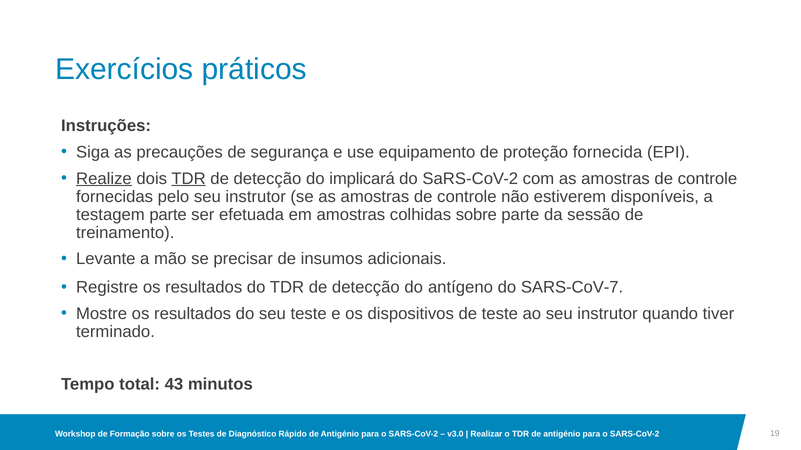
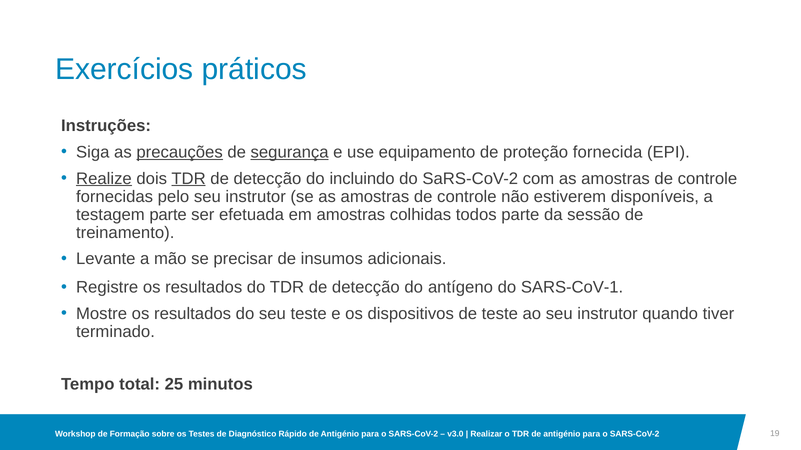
precauções underline: none -> present
segurança underline: none -> present
implicará: implicará -> incluindo
colhidas sobre: sobre -> todos
SARS-CoV-7: SARS-CoV-7 -> SARS-CoV-1
43: 43 -> 25
